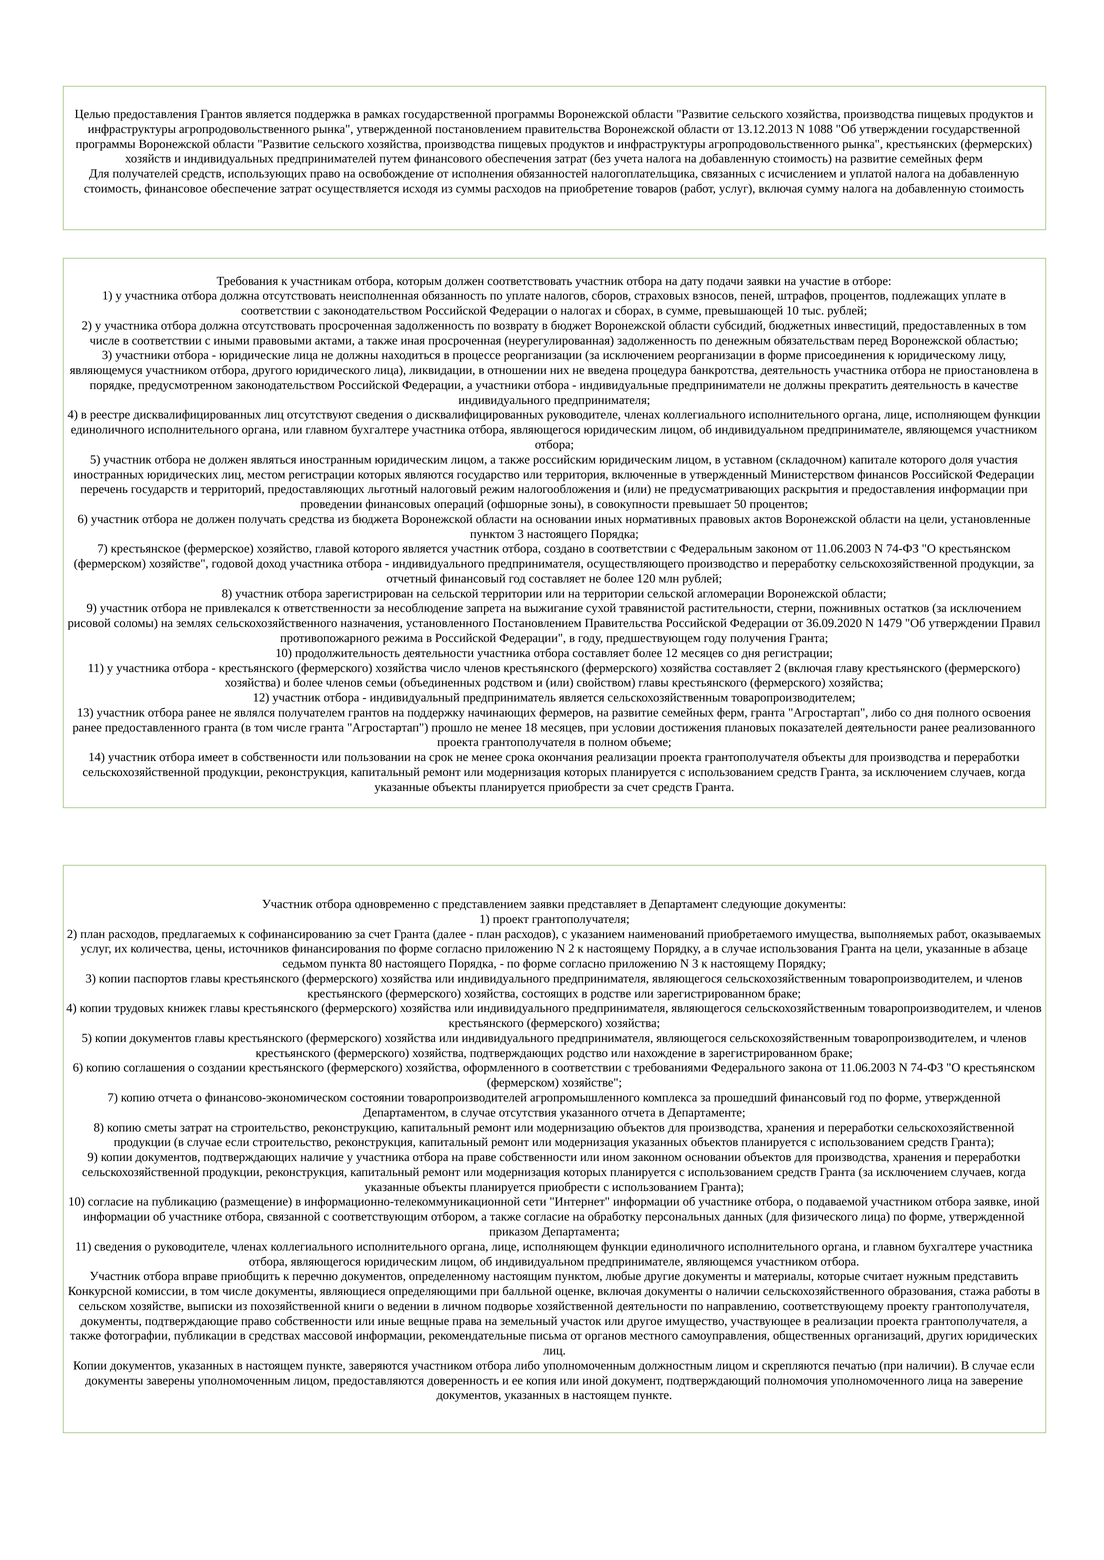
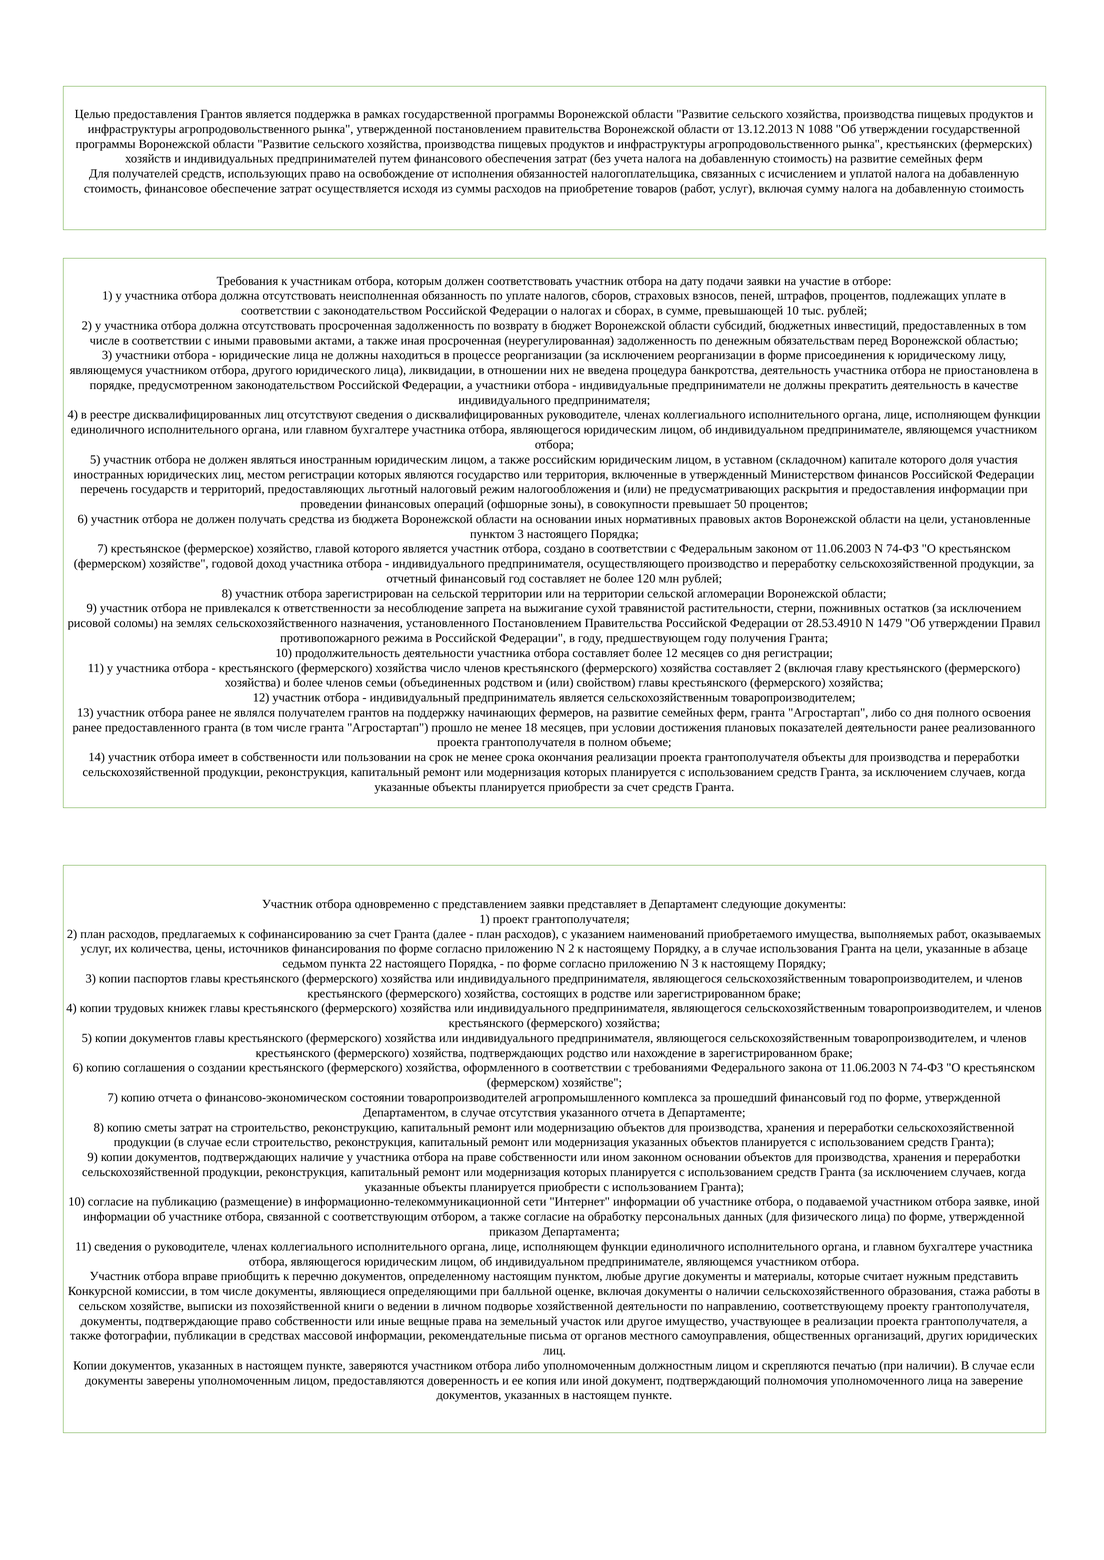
36.09.2020: 36.09.2020 -> 28.53.4910
80: 80 -> 22
